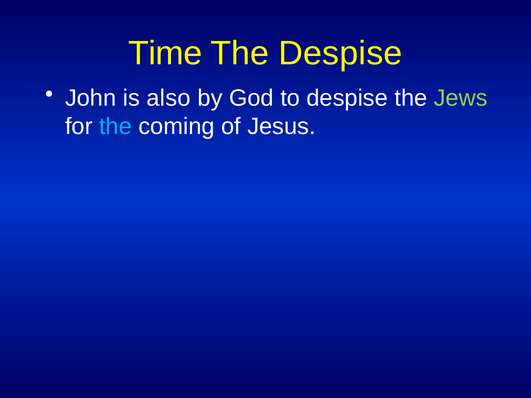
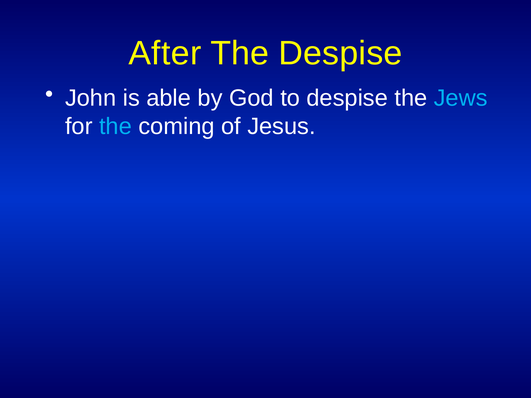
Time: Time -> After
also: also -> able
Jews colour: light green -> light blue
